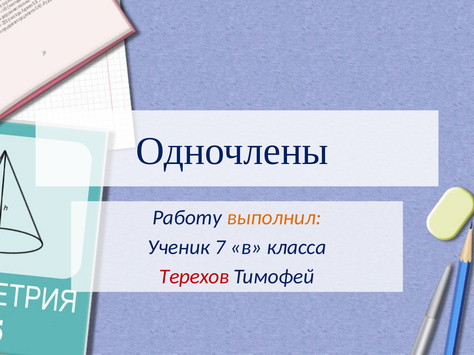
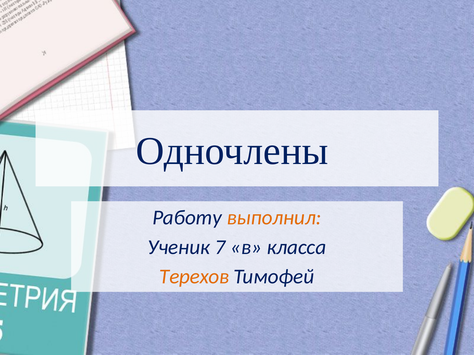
Терехов colour: red -> orange
